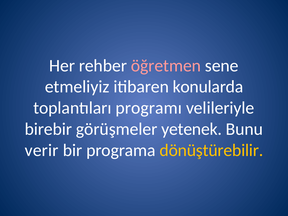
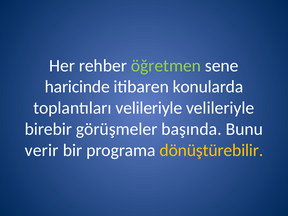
öğretmen colour: pink -> light green
etmeliyiz: etmeliyiz -> haricinde
toplantıları programı: programı -> velileriyle
yetenek: yetenek -> başında
